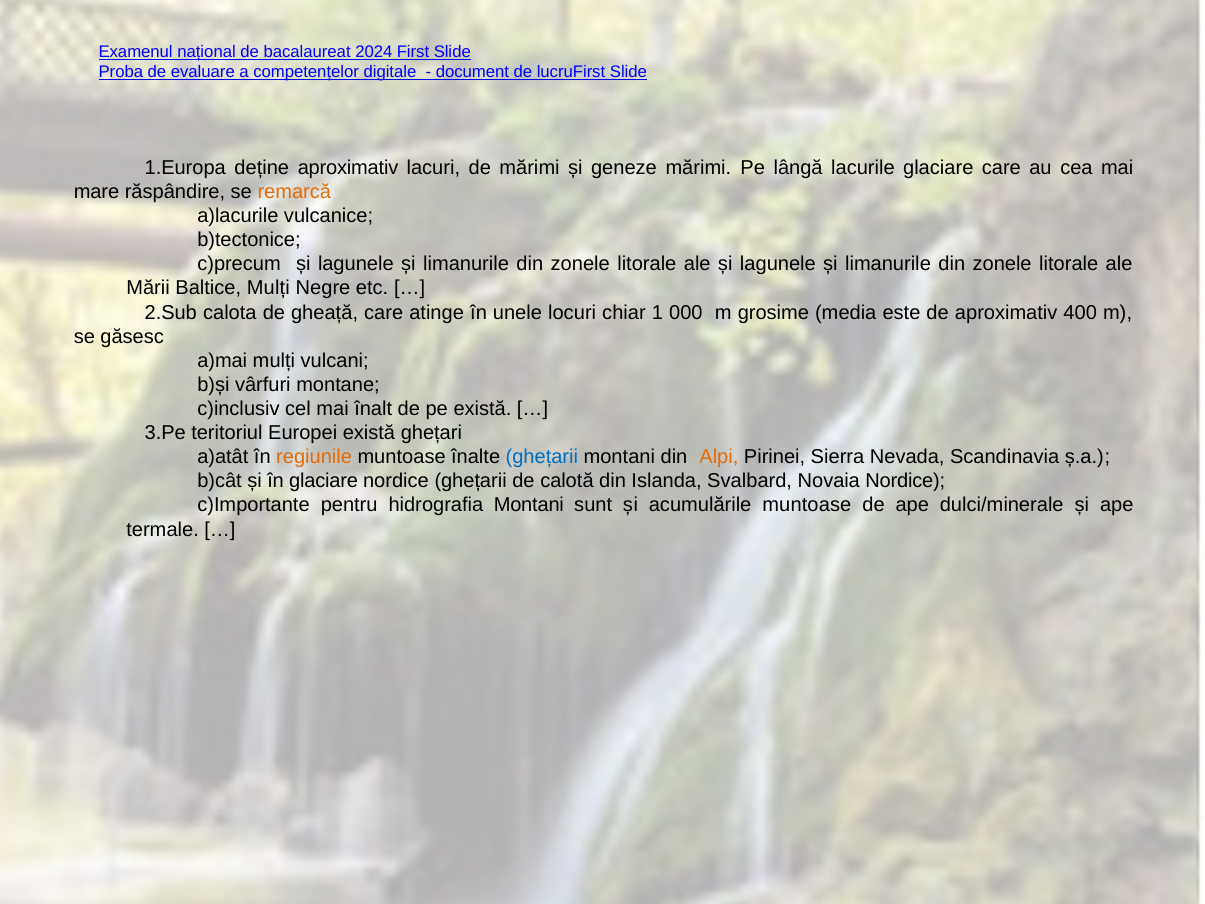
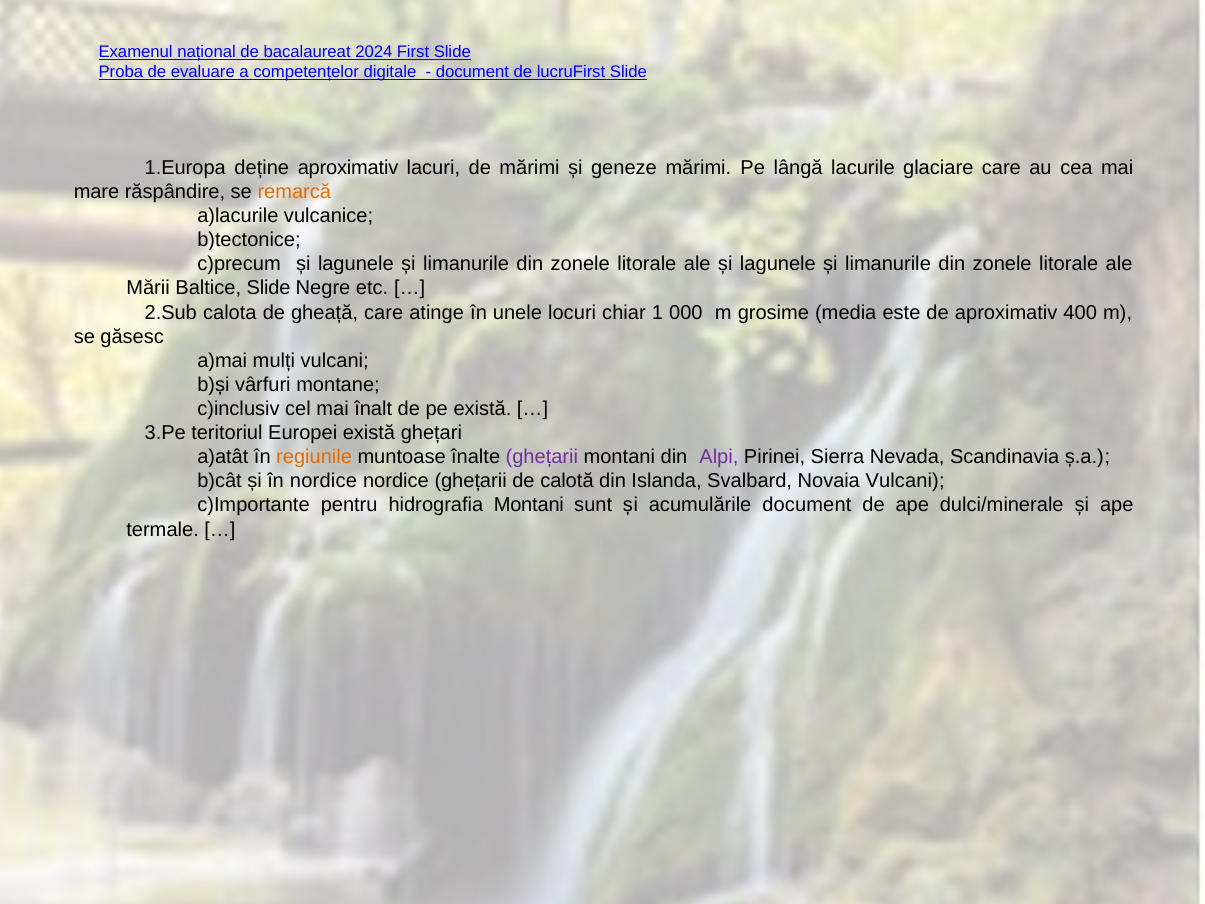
Baltice Mulți: Mulți -> Slide
ghețarii at (542, 457) colour: blue -> purple
Alpi colour: orange -> purple
în glaciare: glaciare -> nordice
Novaia Nordice: Nordice -> Vulcani
acumulările muntoase: muntoase -> document
